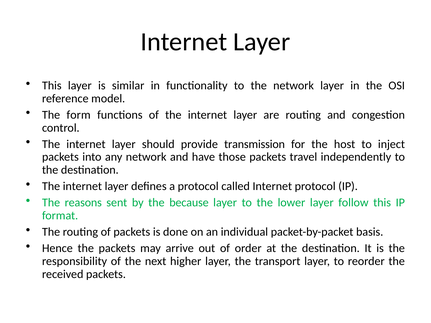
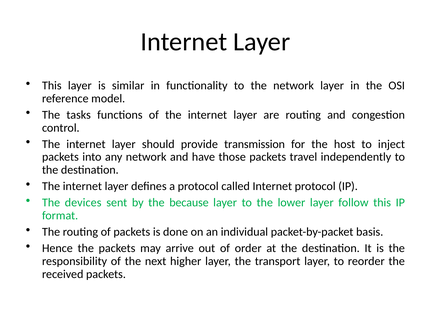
form: form -> tasks
reasons: reasons -> devices
